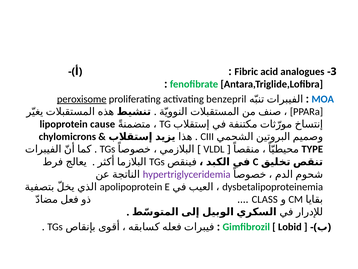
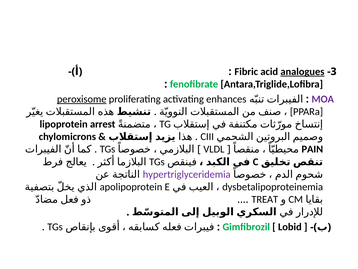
analogues underline: none -> present
benzepril: benzepril -> enhances
MOA colour: blue -> purple
cause: cause -> arrest
TYPE: TYPE -> PAIN
CLASS: CLASS -> TREAT
